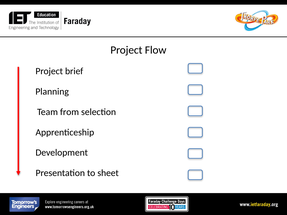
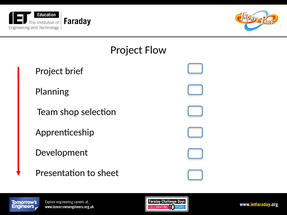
from: from -> shop
